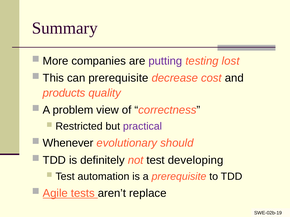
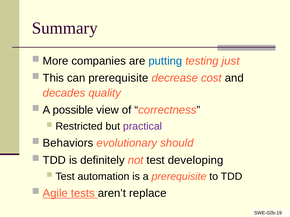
putting colour: purple -> blue
lost: lost -> just
products: products -> decades
problem: problem -> possible
Whenever: Whenever -> Behaviors
